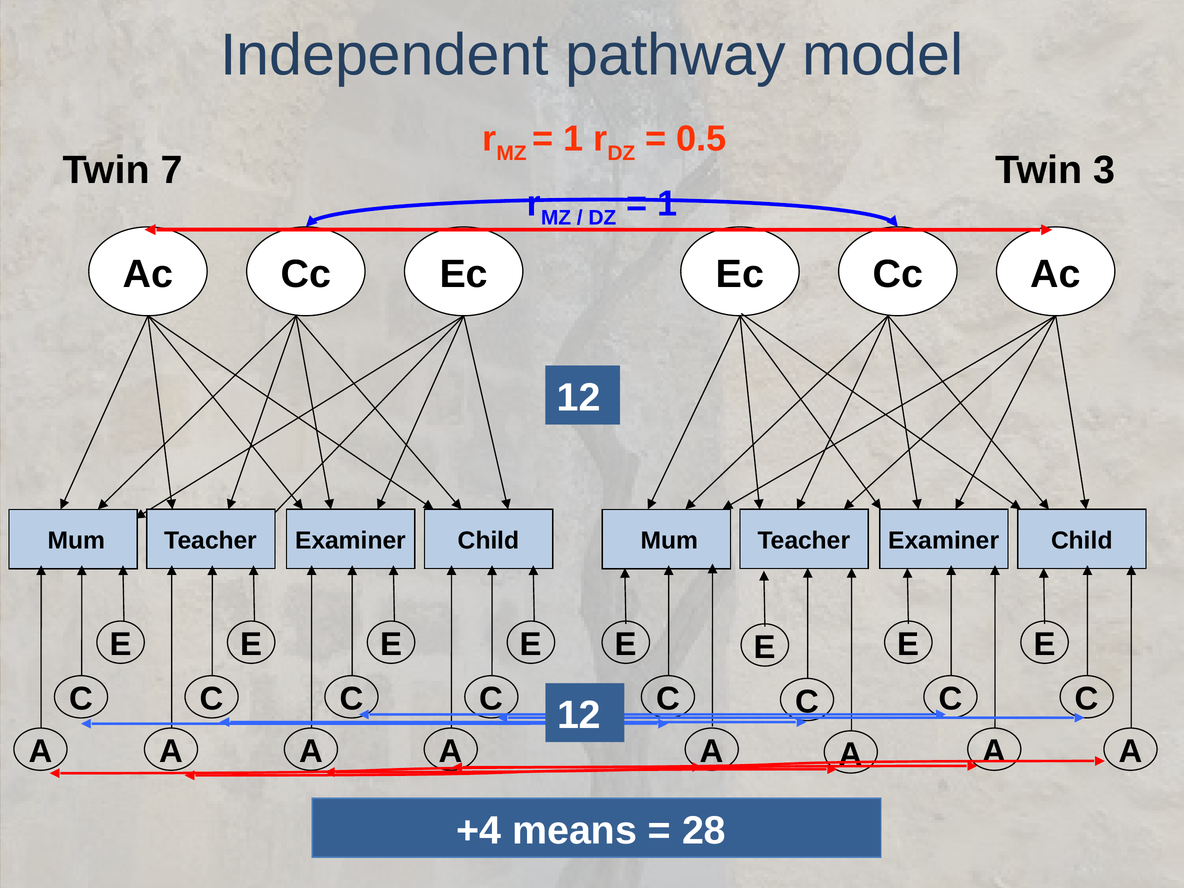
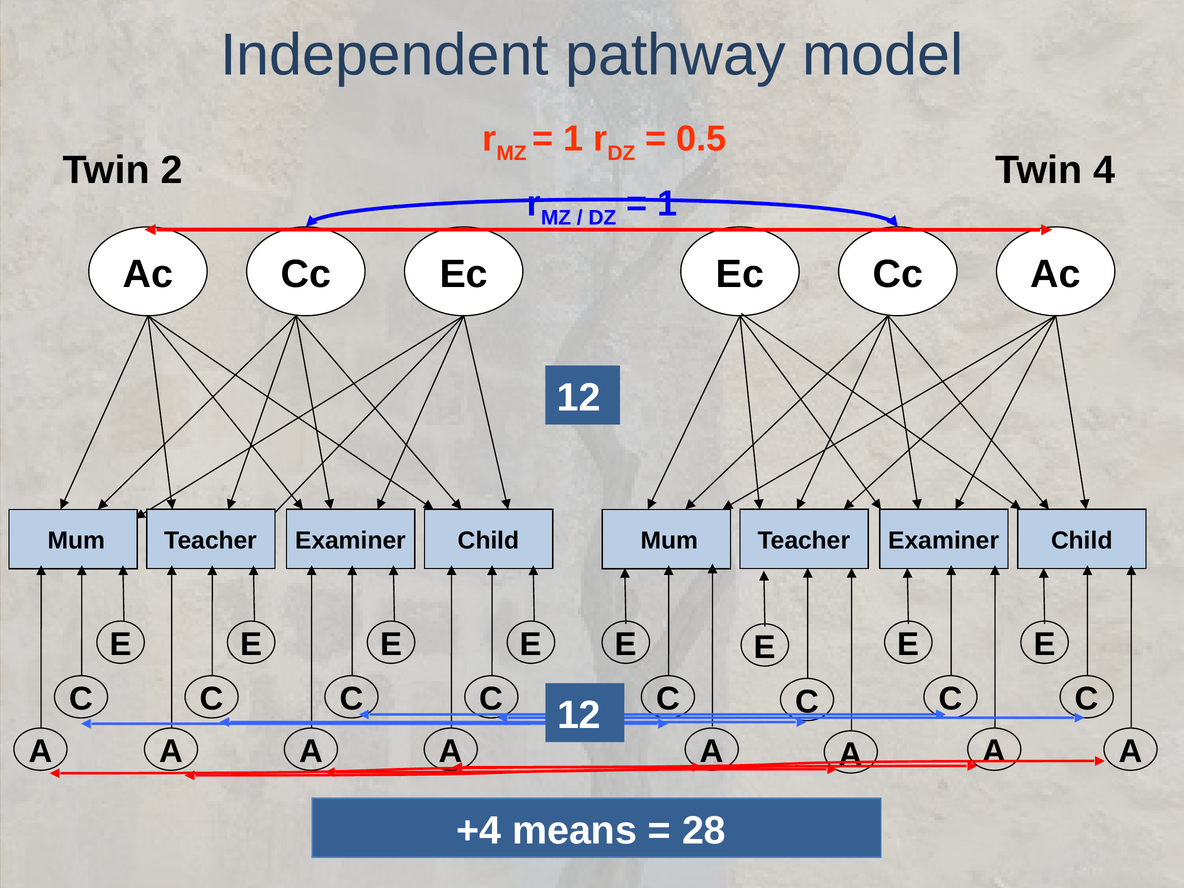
7: 7 -> 2
3: 3 -> 4
